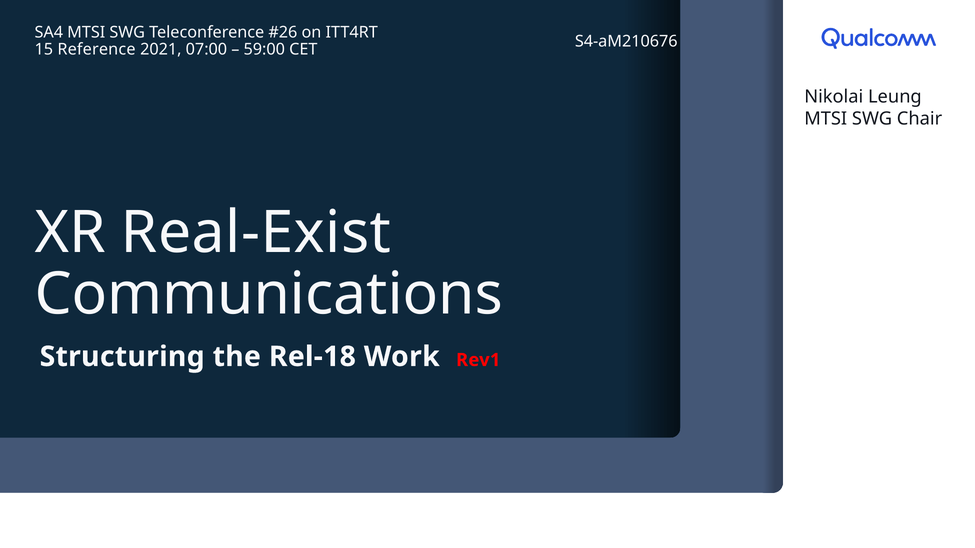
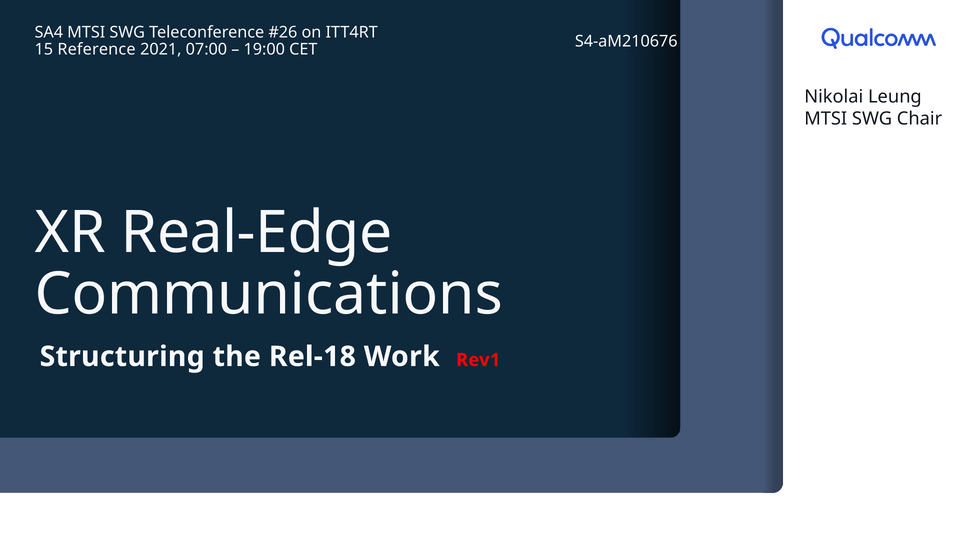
59:00: 59:00 -> 19:00
Real-Exist: Real-Exist -> Real-Edge
